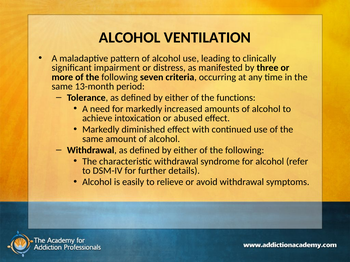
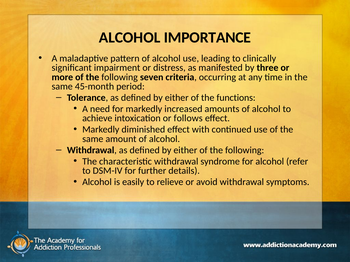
VENTILATION: VENTILATION -> IMPORTANCE
13-month: 13-month -> 45-month
abused: abused -> follows
